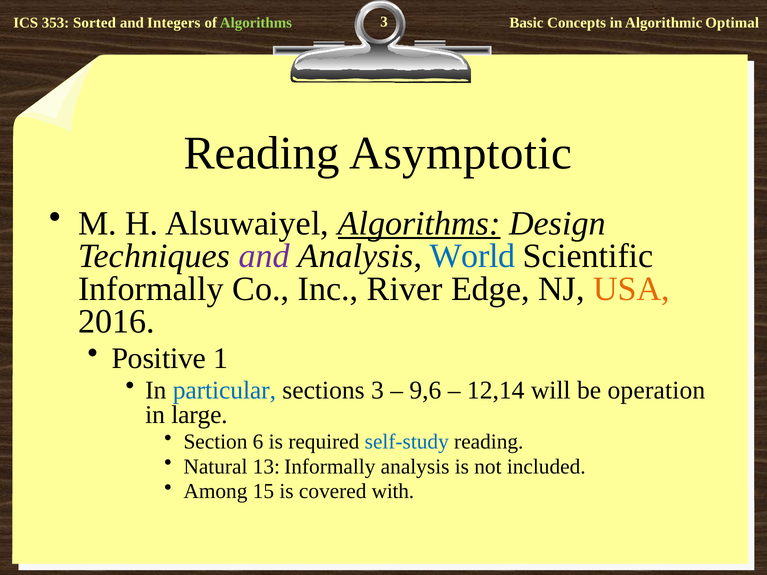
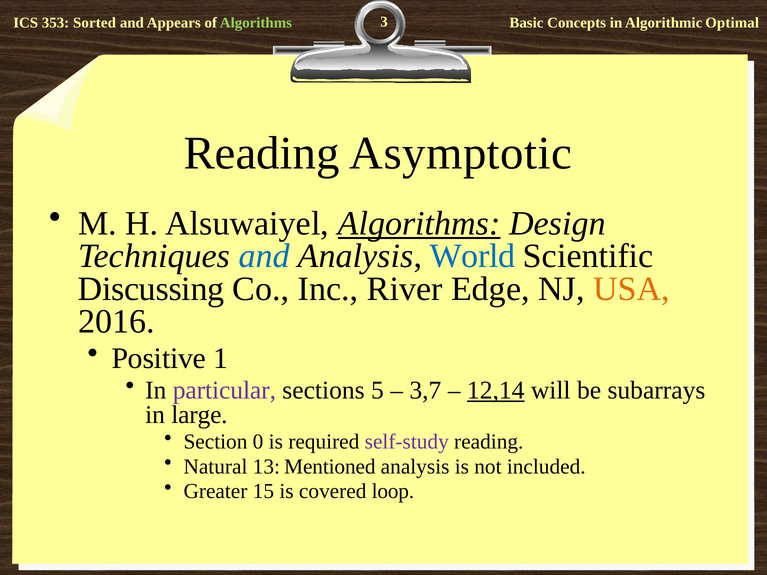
Integers: Integers -> Appears
and at (264, 256) colour: purple -> blue
Informally at (151, 289): Informally -> Discussing
particular colour: blue -> purple
sections 3: 3 -> 5
9,6: 9,6 -> 3,7
12,14 underline: none -> present
operation: operation -> subarrays
6: 6 -> 0
self-study colour: blue -> purple
13 Informally: Informally -> Mentioned
Among: Among -> Greater
with: with -> loop
